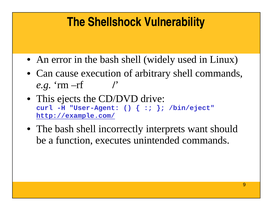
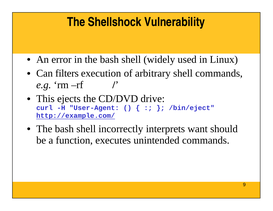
cause: cause -> filters
